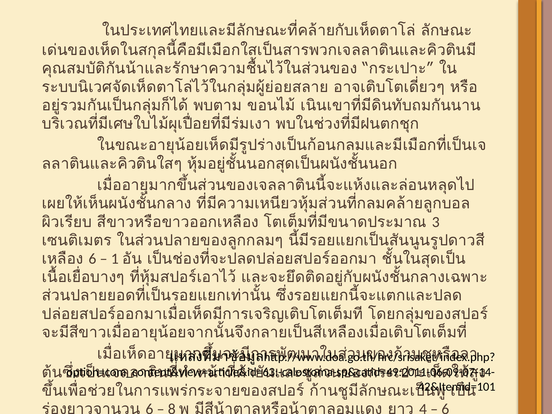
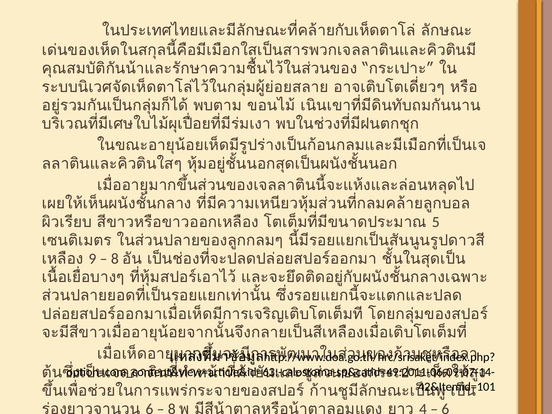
3: 3 -> 5
6 at (92, 259): 6 -> 9
1 at (115, 259): 1 -> 8
